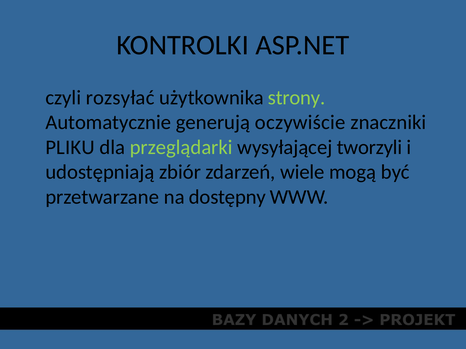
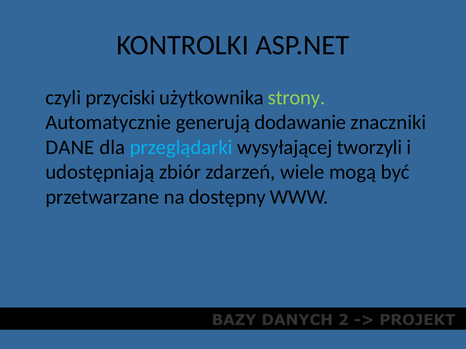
rozsyłać: rozsyłać -> przyciski
oczywiście: oczywiście -> dodawanie
PLIKU: PLIKU -> DANE
przeglądarki colour: light green -> light blue
